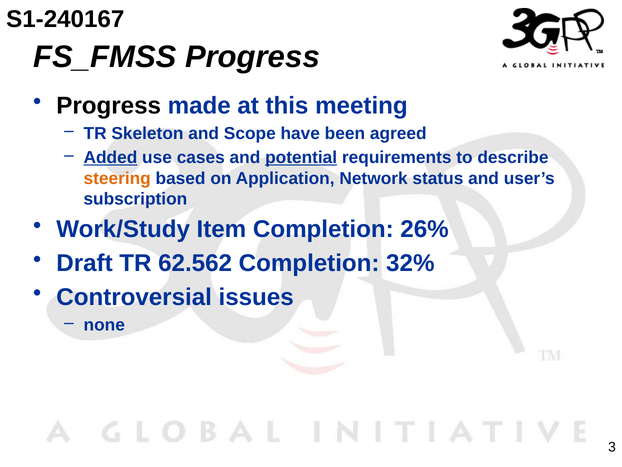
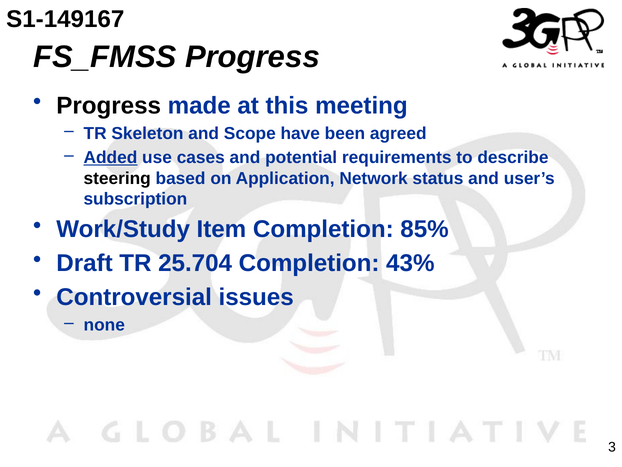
S1-240167: S1-240167 -> S1-149167
potential underline: present -> none
steering colour: orange -> black
26%: 26% -> 85%
62.562: 62.562 -> 25.704
32%: 32% -> 43%
